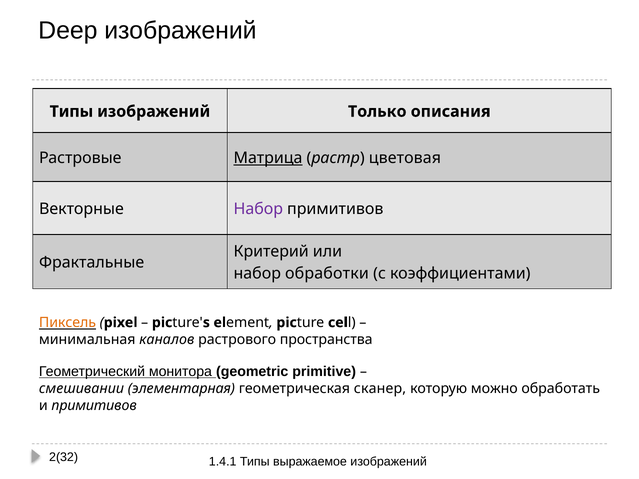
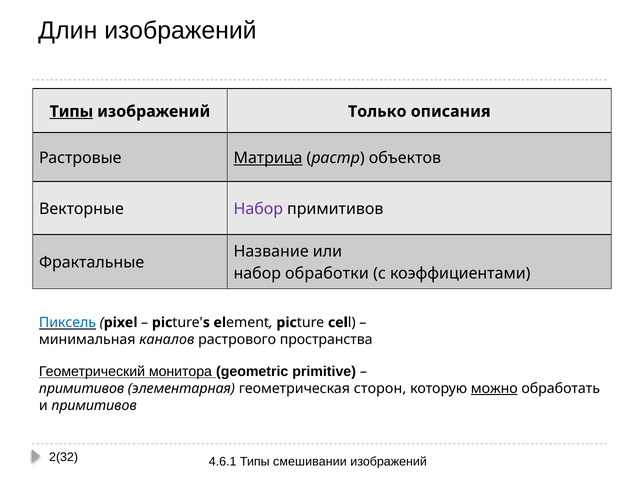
Deep: Deep -> Длин
Типы at (71, 112) underline: none -> present
цветовая: цветовая -> объектов
Критерий: Критерий -> Название
Пиксель colour: orange -> blue
смешивании at (82, 389): смешивании -> примитивов
сканер: сканер -> сторон
можно underline: none -> present
1.4.1: 1.4.1 -> 4.6.1
выражаемое: выражаемое -> смешивании
